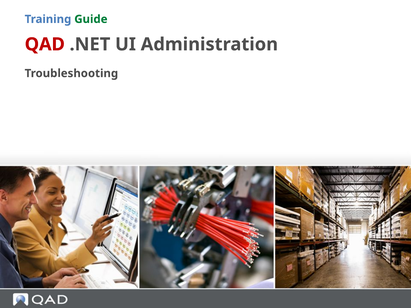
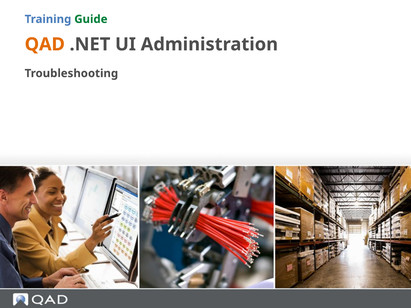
QAD colour: red -> orange
